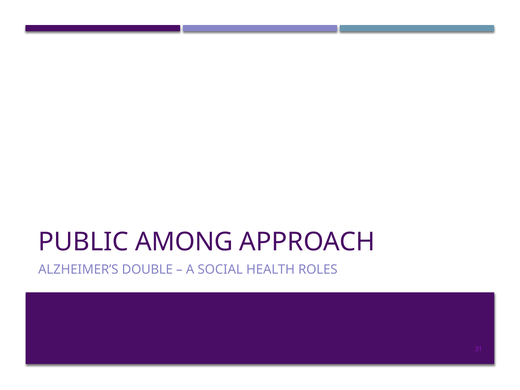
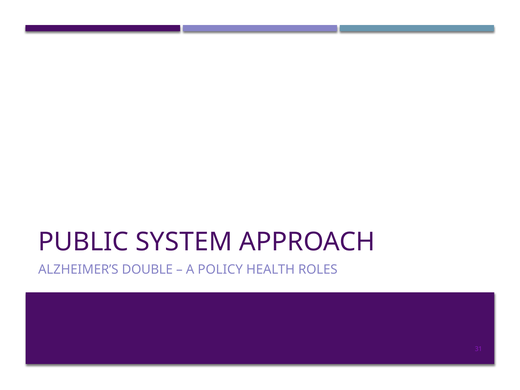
AMONG: AMONG -> SYSTEM
SOCIAL: SOCIAL -> POLICY
